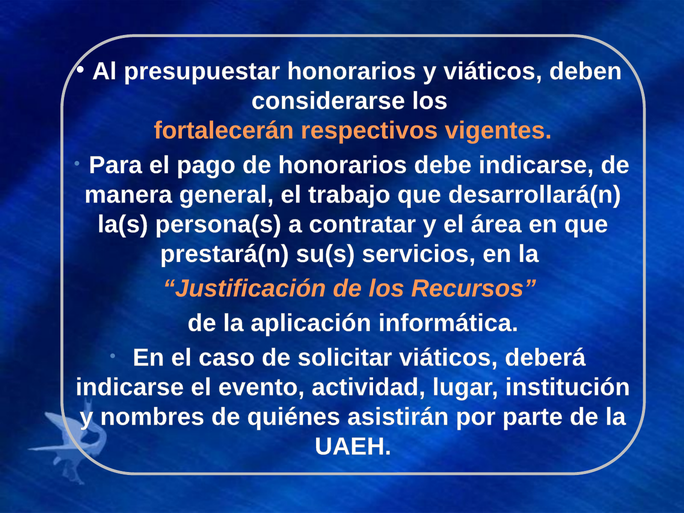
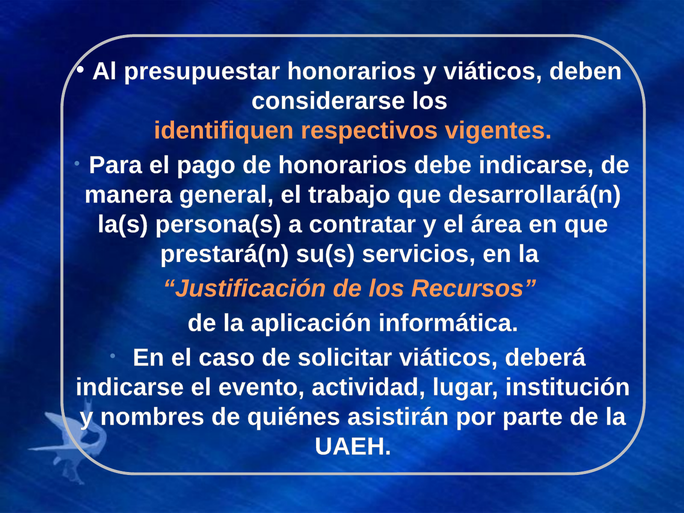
fortalecerán: fortalecerán -> identifiquen
